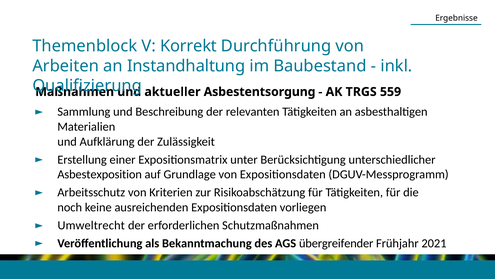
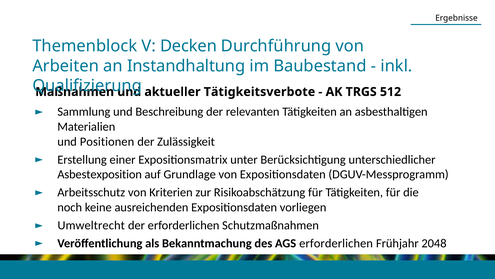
Korrekt: Korrekt -> Decken
Asbestentsorgung: Asbestentsorgung -> Tätigkeitsverbote
559: 559 -> 512
Aufklärung: Aufklärung -> Positionen
AGS übergreifender: übergreifender -> erforderlichen
2021: 2021 -> 2048
